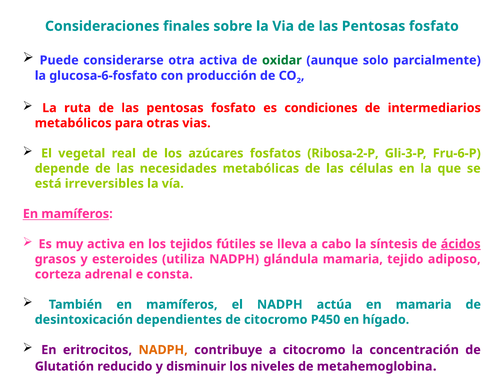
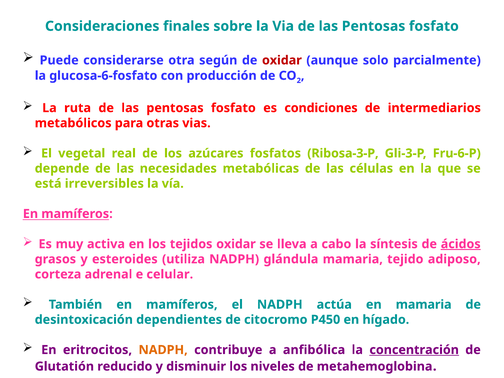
otra activa: activa -> según
oxidar at (282, 60) colour: green -> red
Ribosa-2-P: Ribosa-2-P -> Ribosa-3-P
tejidos fútiles: fútiles -> oxidar
consta: consta -> celular
a citocromo: citocromo -> anfibólica
concentración underline: none -> present
